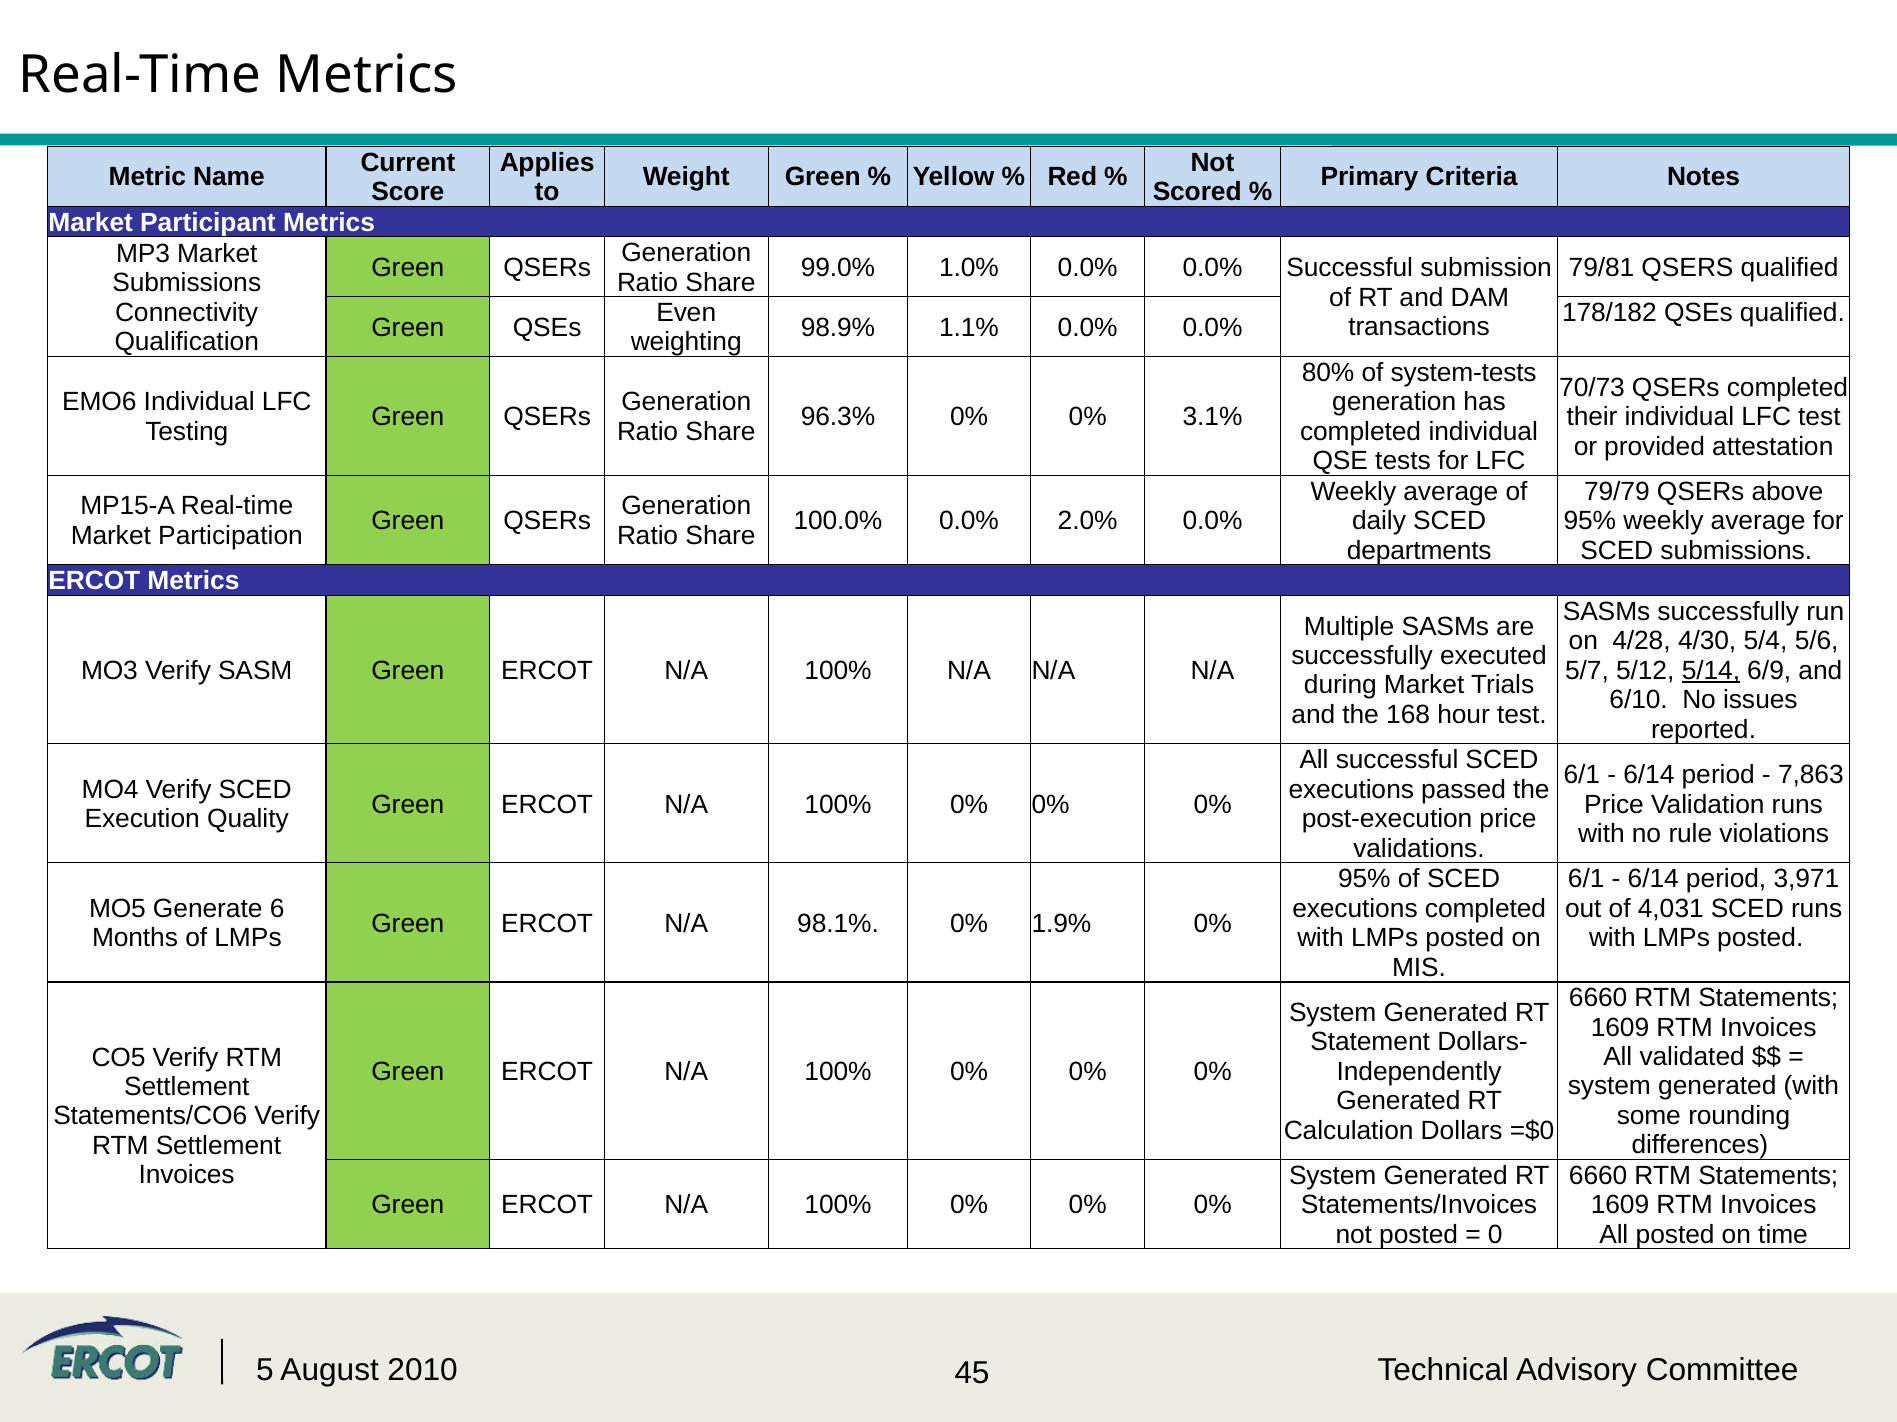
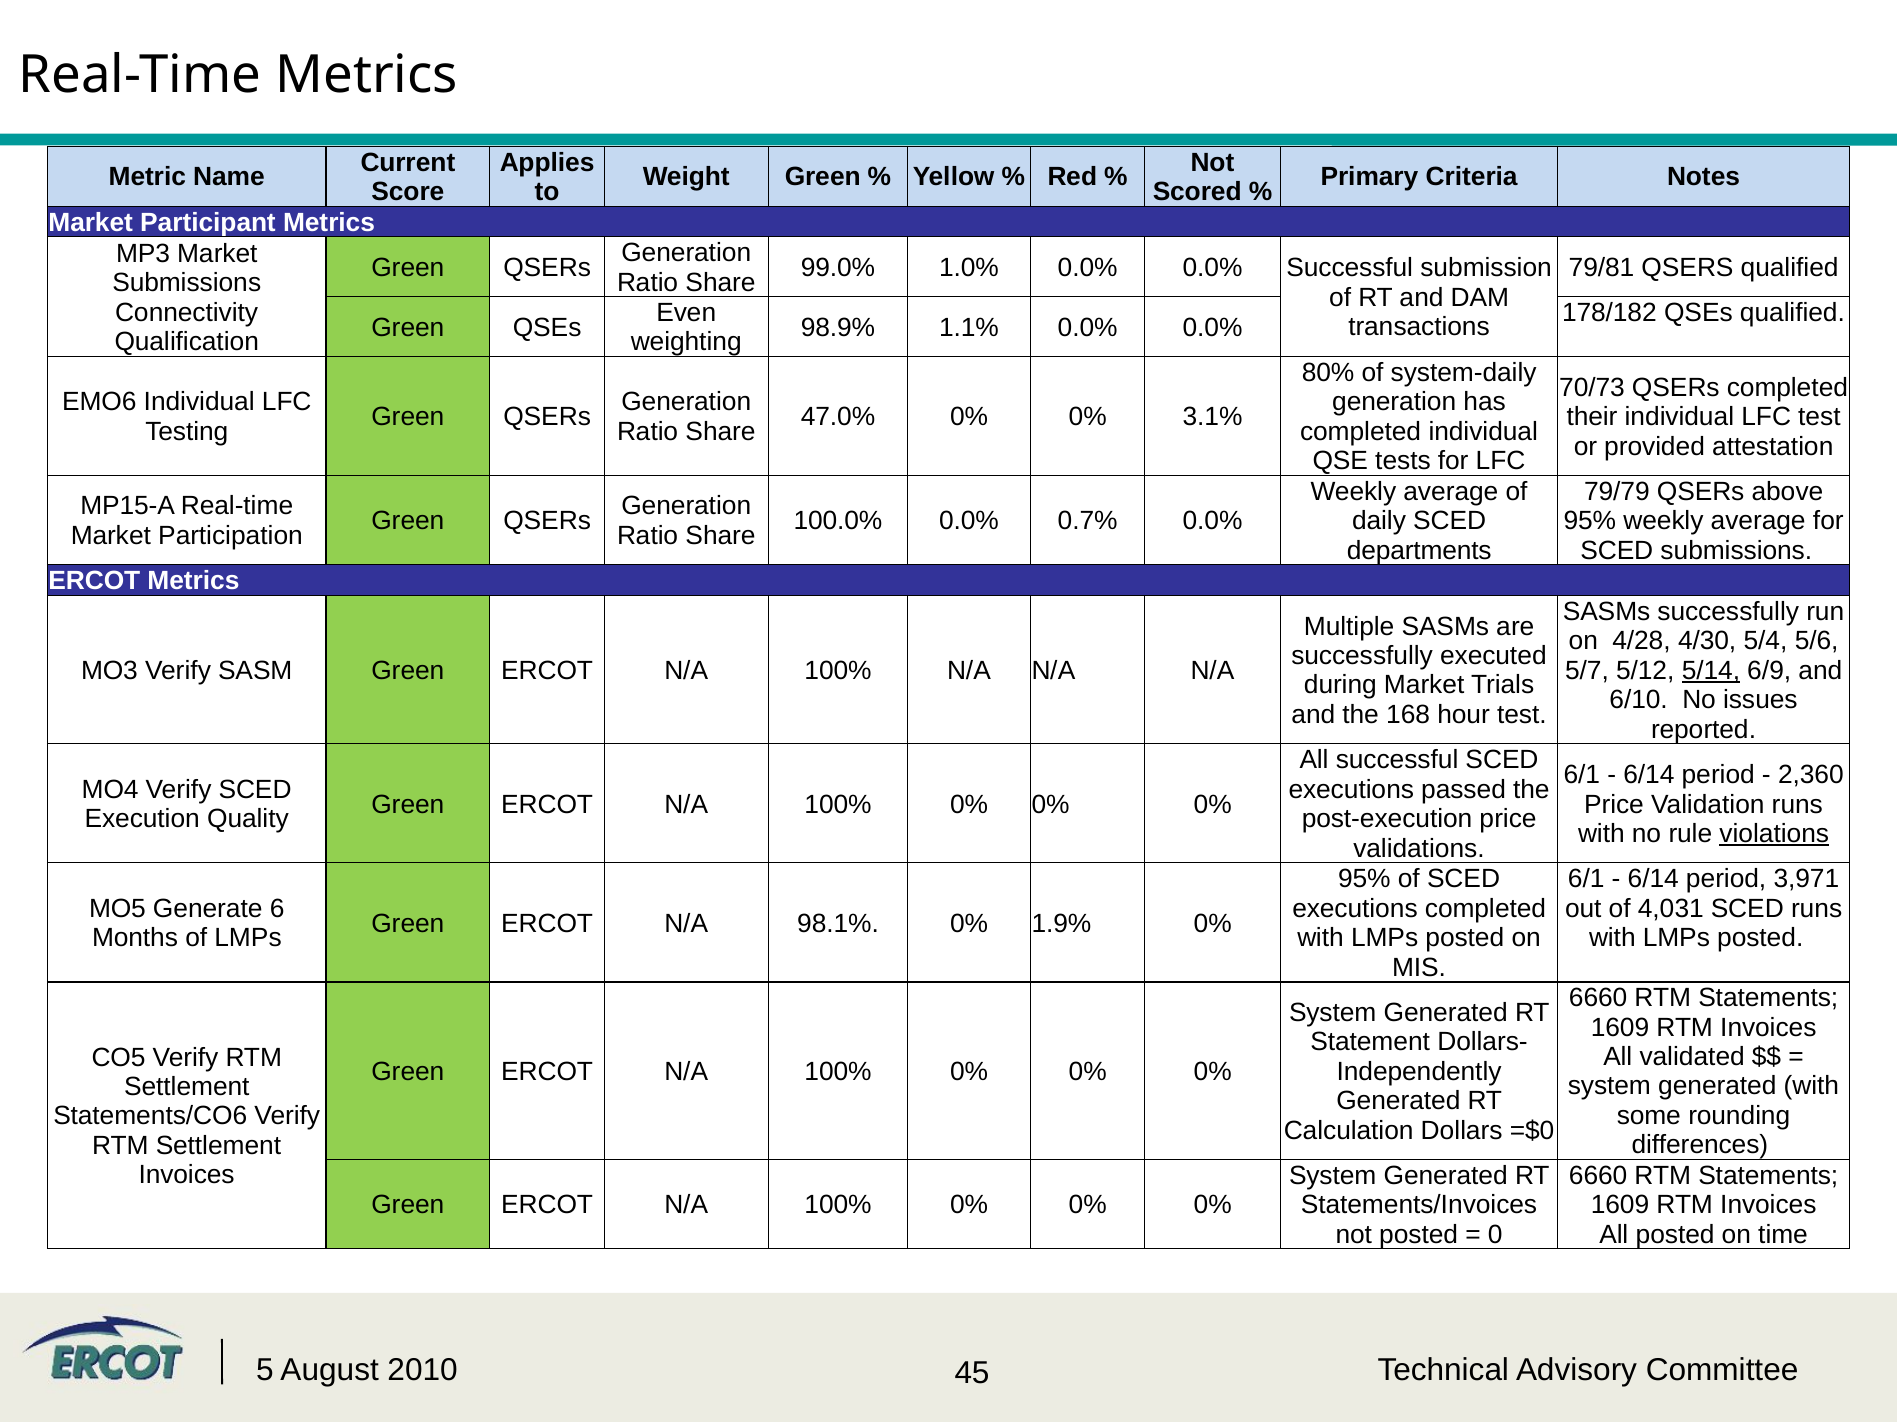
system-tests: system-tests -> system-daily
96.3%: 96.3% -> 47.0%
2.0%: 2.0% -> 0.7%
7,863: 7,863 -> 2,360
violations underline: none -> present
